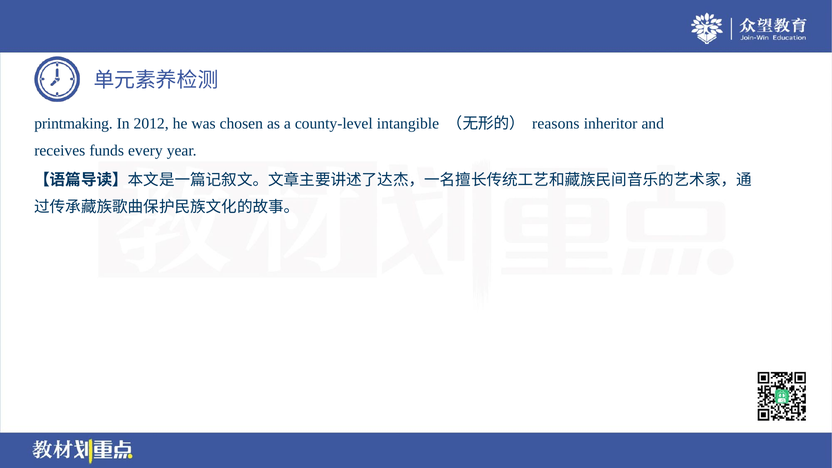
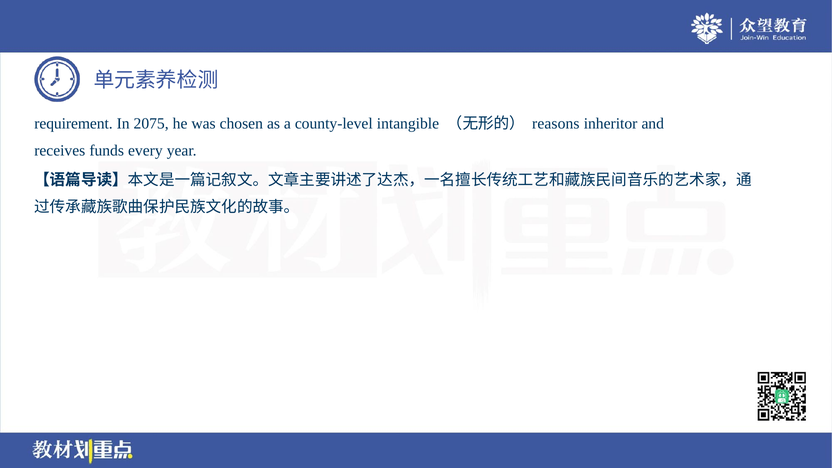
printmaking: printmaking -> requirement
2012: 2012 -> 2075
